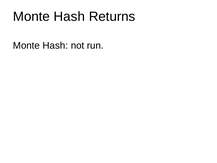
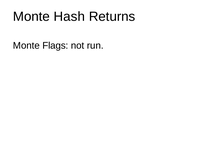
Hash at (55, 46): Hash -> Flags
